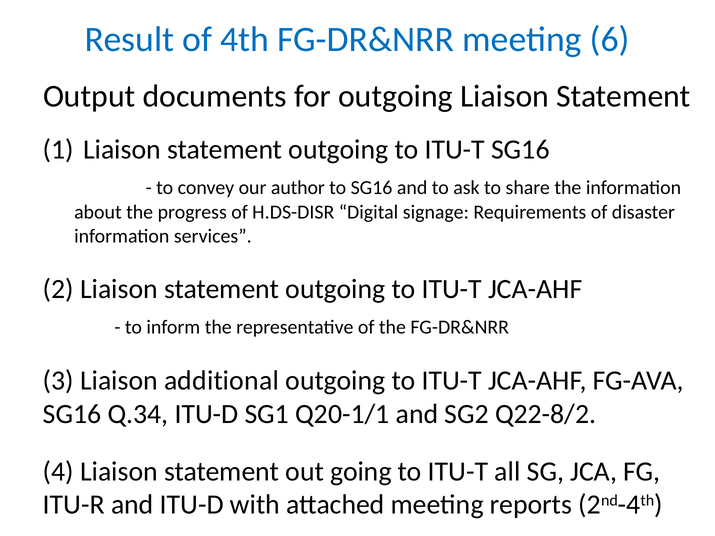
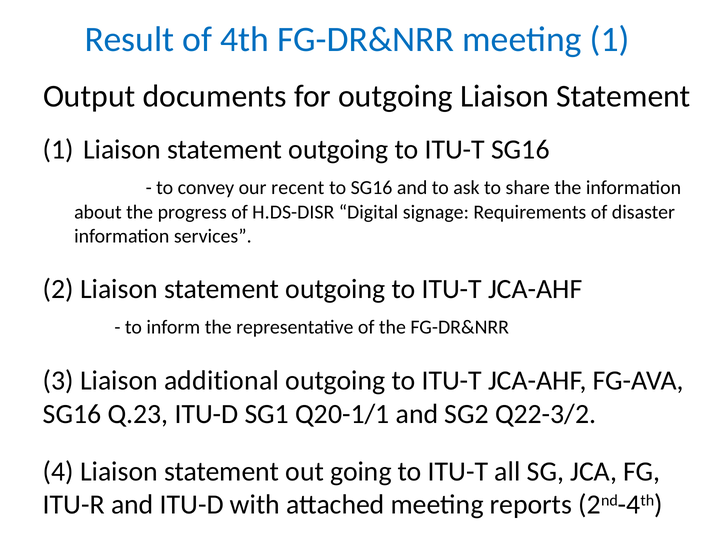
meeting 6: 6 -> 1
author: author -> recent
Q.34: Q.34 -> Q.23
Q22-8/2: Q22-8/2 -> Q22-3/2
